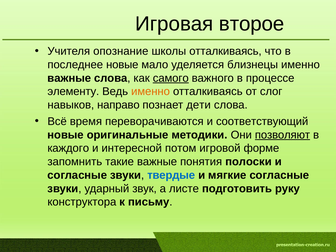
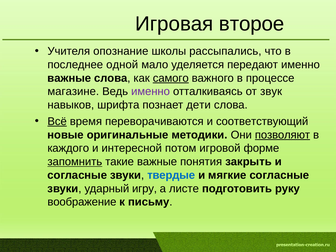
школы отталкиваясь: отталкиваясь -> рассыпались
последнее новые: новые -> одной
близнецы: близнецы -> передают
элементу: элементу -> магазине
именно at (151, 92) colour: orange -> purple
слог: слог -> звук
направо: направо -> шрифта
Всё underline: none -> present
запомнить underline: none -> present
полоски: полоски -> закрыть
звук: звук -> игру
конструктора: конструктора -> воображение
